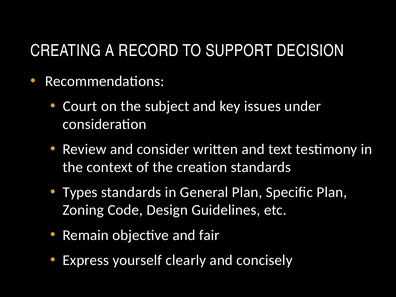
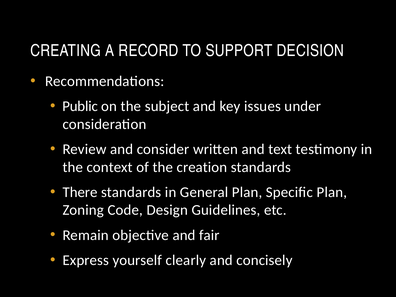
Court: Court -> Public
Types: Types -> There
